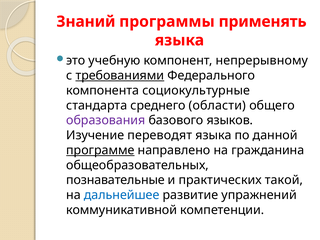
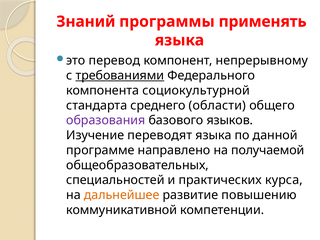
учебную: учебную -> перевод
социокультурные: социокультурные -> социокультурной
программе underline: present -> none
гражданина: гражданина -> получаемой
познавательные: познавательные -> специальностей
такой: такой -> курса
дальнейшее colour: blue -> orange
упражнений: упражнений -> повышению
